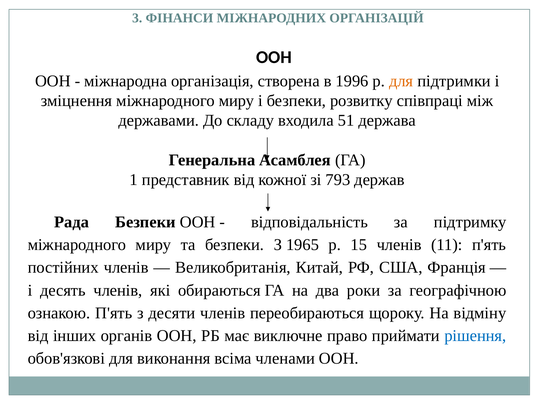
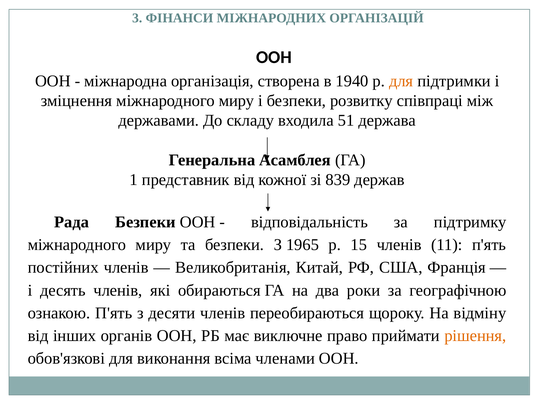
1996: 1996 -> 1940
793: 793 -> 839
рішення colour: blue -> orange
